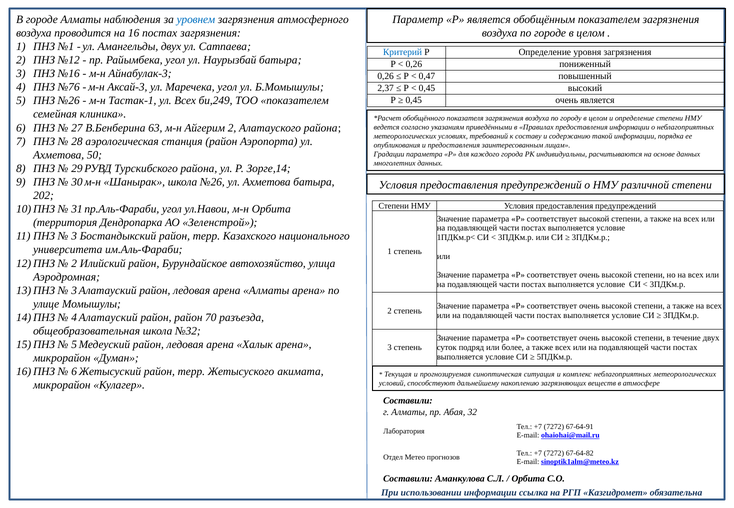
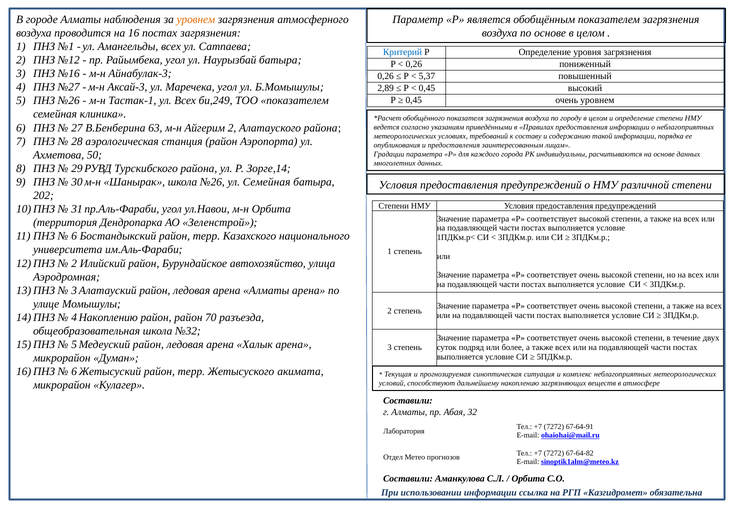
уровнем at (196, 19) colour: blue -> orange
по городе: городе -> основе
Амангельды двух: двух -> всех
0,47: 0,47 -> 5,37
№76: №76 -> №27
2,37: 2,37 -> 2,89
очень является: является -> уровнем
№26 ул Ахметова: Ахметова -> Семейная
3 at (74, 236): 3 -> 6
4 Алатауский: Алатауский -> Накоплению
